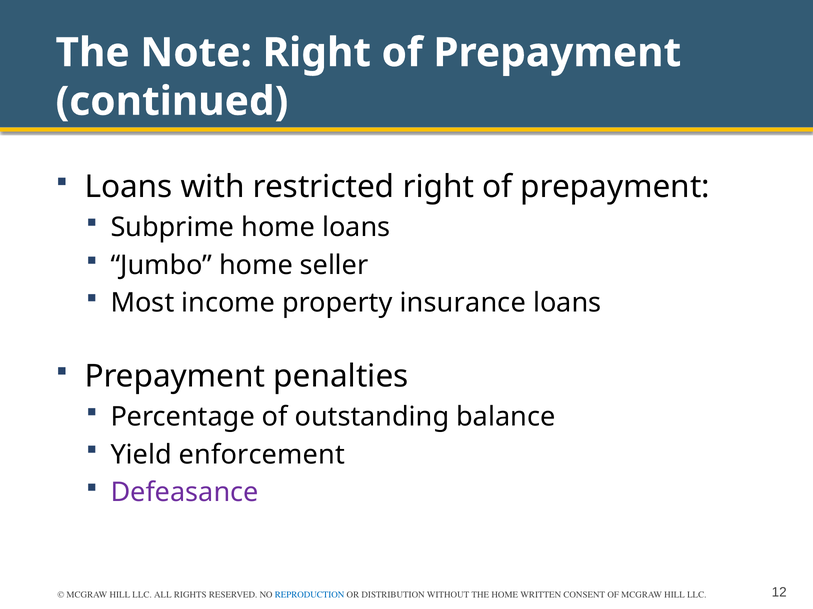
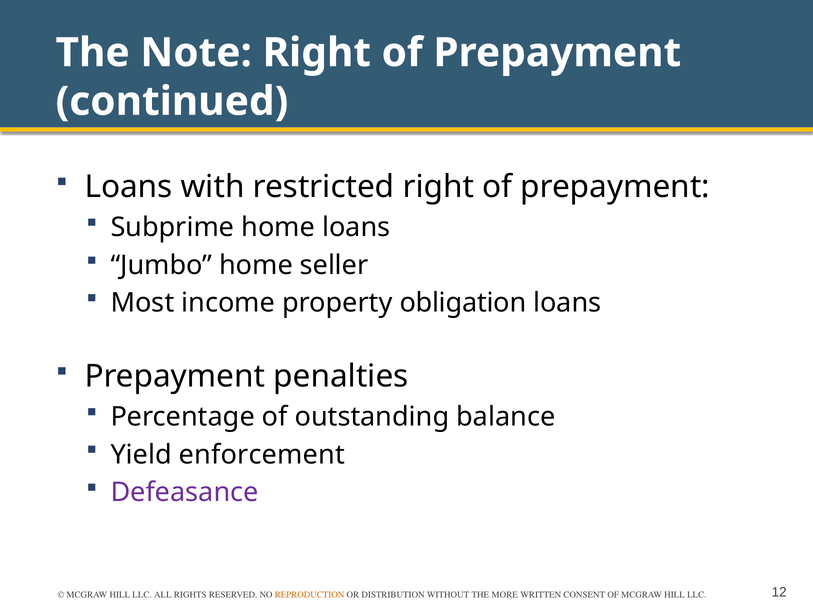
insurance: insurance -> obligation
REPRODUCTION colour: blue -> orange
THE HOME: HOME -> MORE
